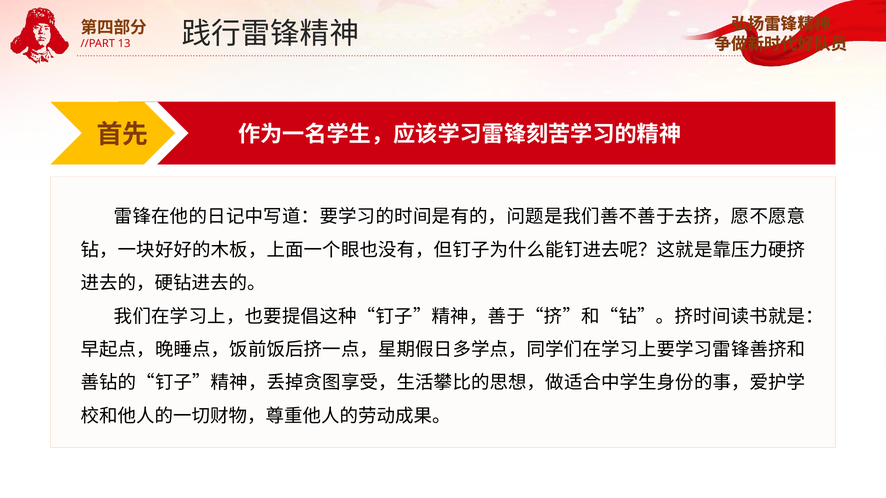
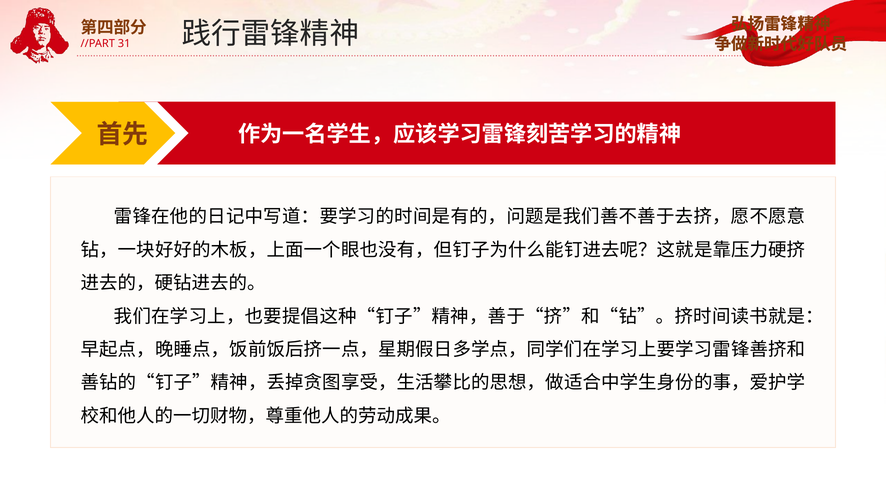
13: 13 -> 31
